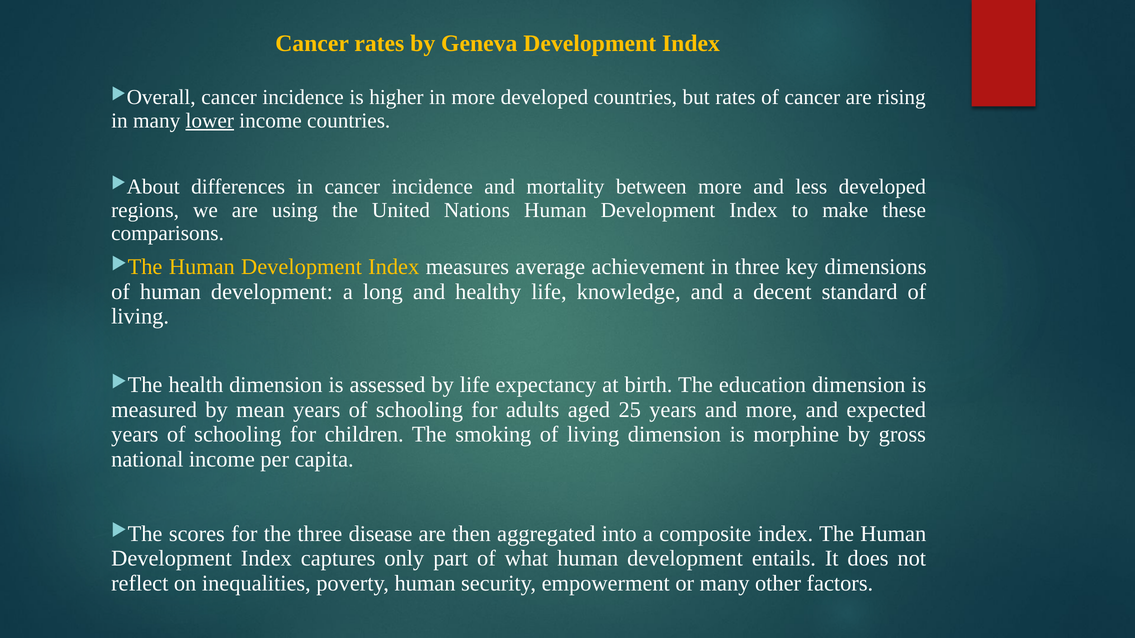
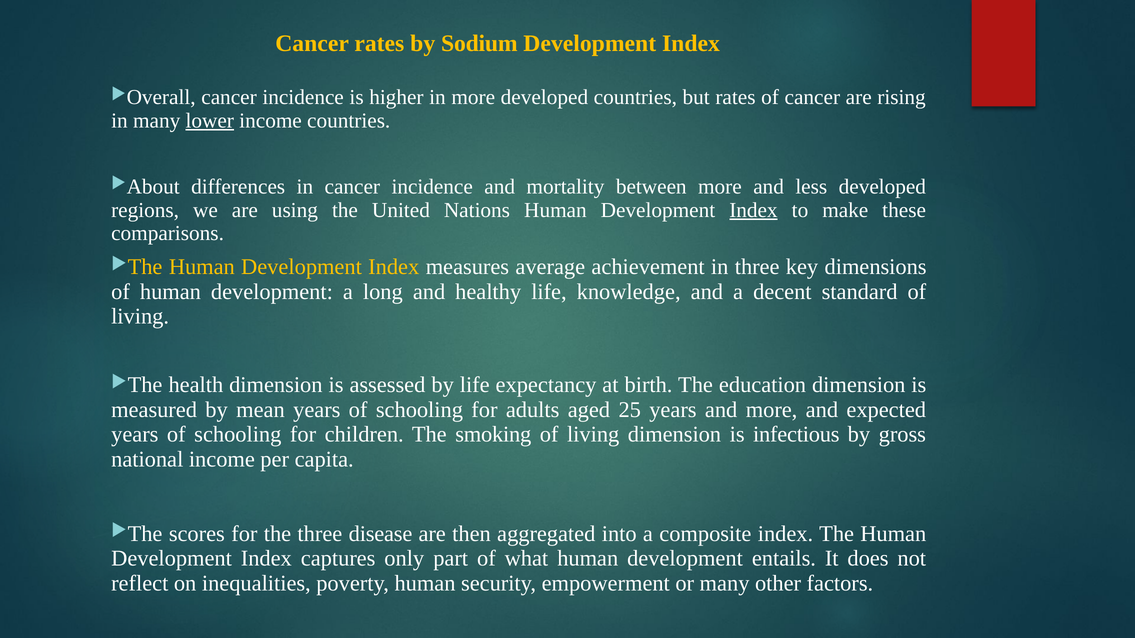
Geneva: Geneva -> Sodium
Index at (753, 210) underline: none -> present
morphine: morphine -> infectious
